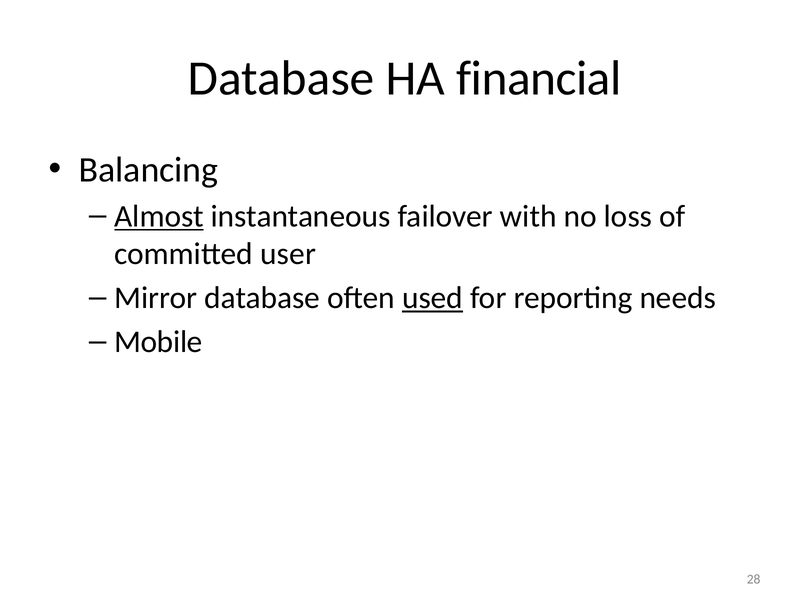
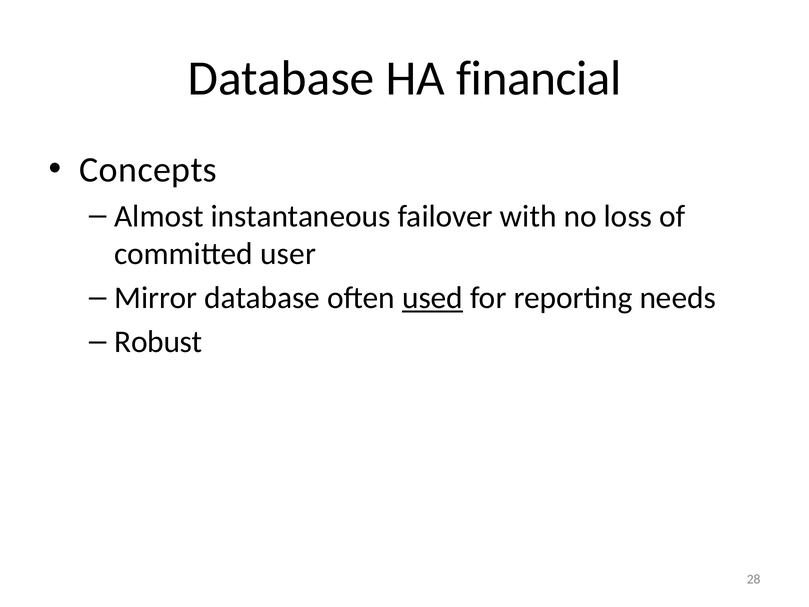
Balancing: Balancing -> Concepts
Almost underline: present -> none
Mobile: Mobile -> Robust
